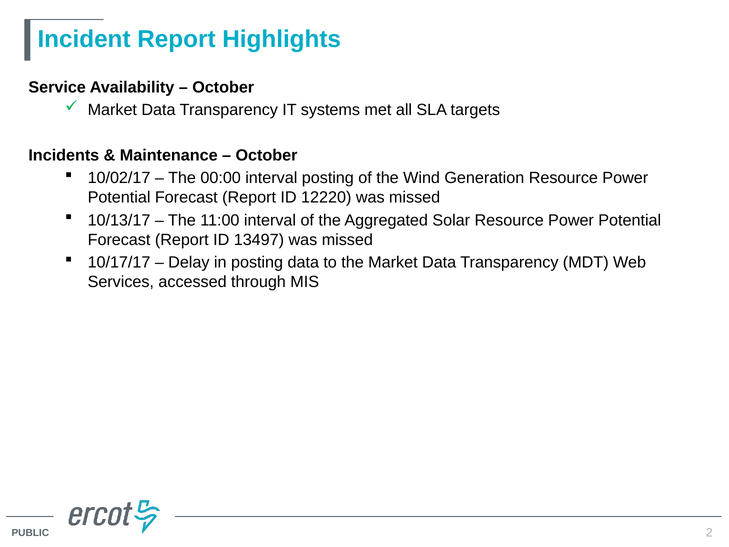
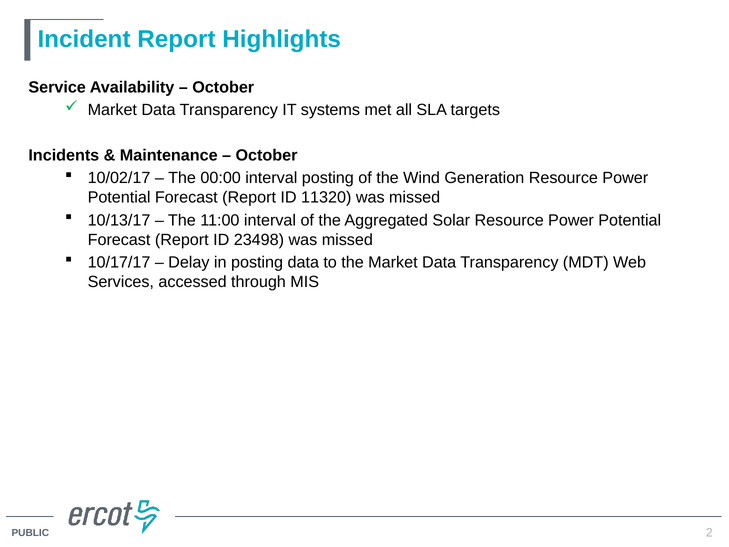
12220: 12220 -> 11320
13497: 13497 -> 23498
